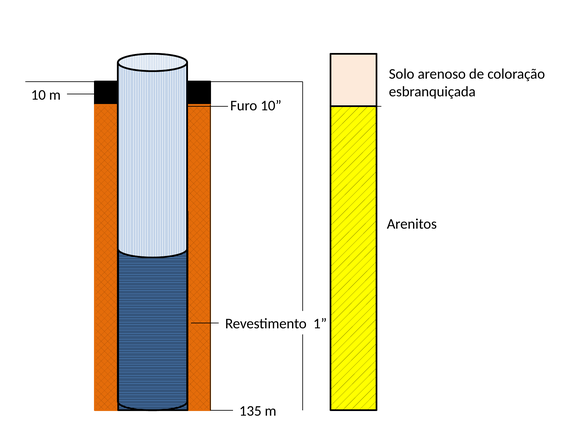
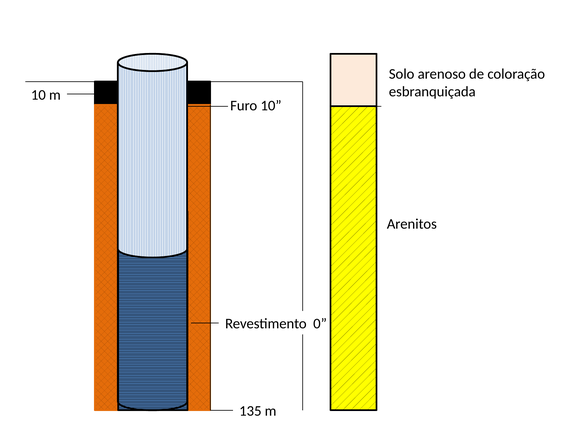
1: 1 -> 0
